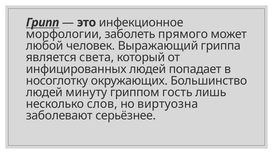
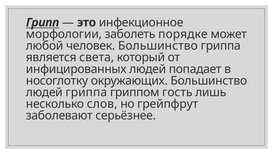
прямого: прямого -> порядке
человек Выражающий: Выражающий -> Большинство
людей минуту: минуту -> гриппа
виртуозна: виртуозна -> грейпфрут
